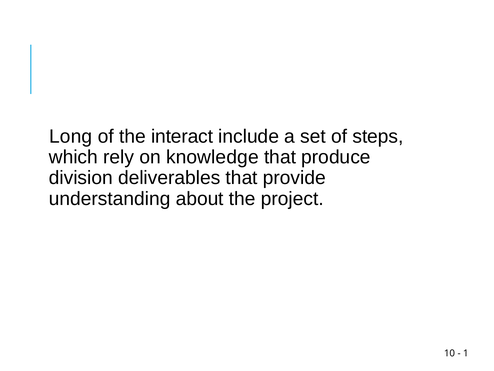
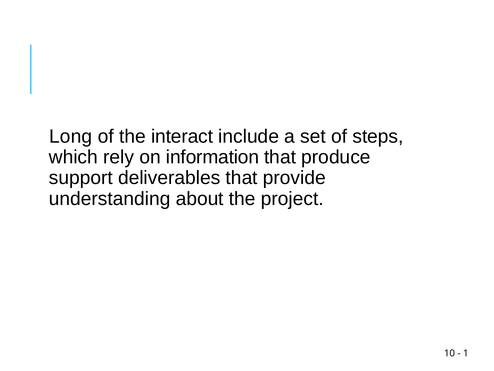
knowledge: knowledge -> information
division: division -> support
